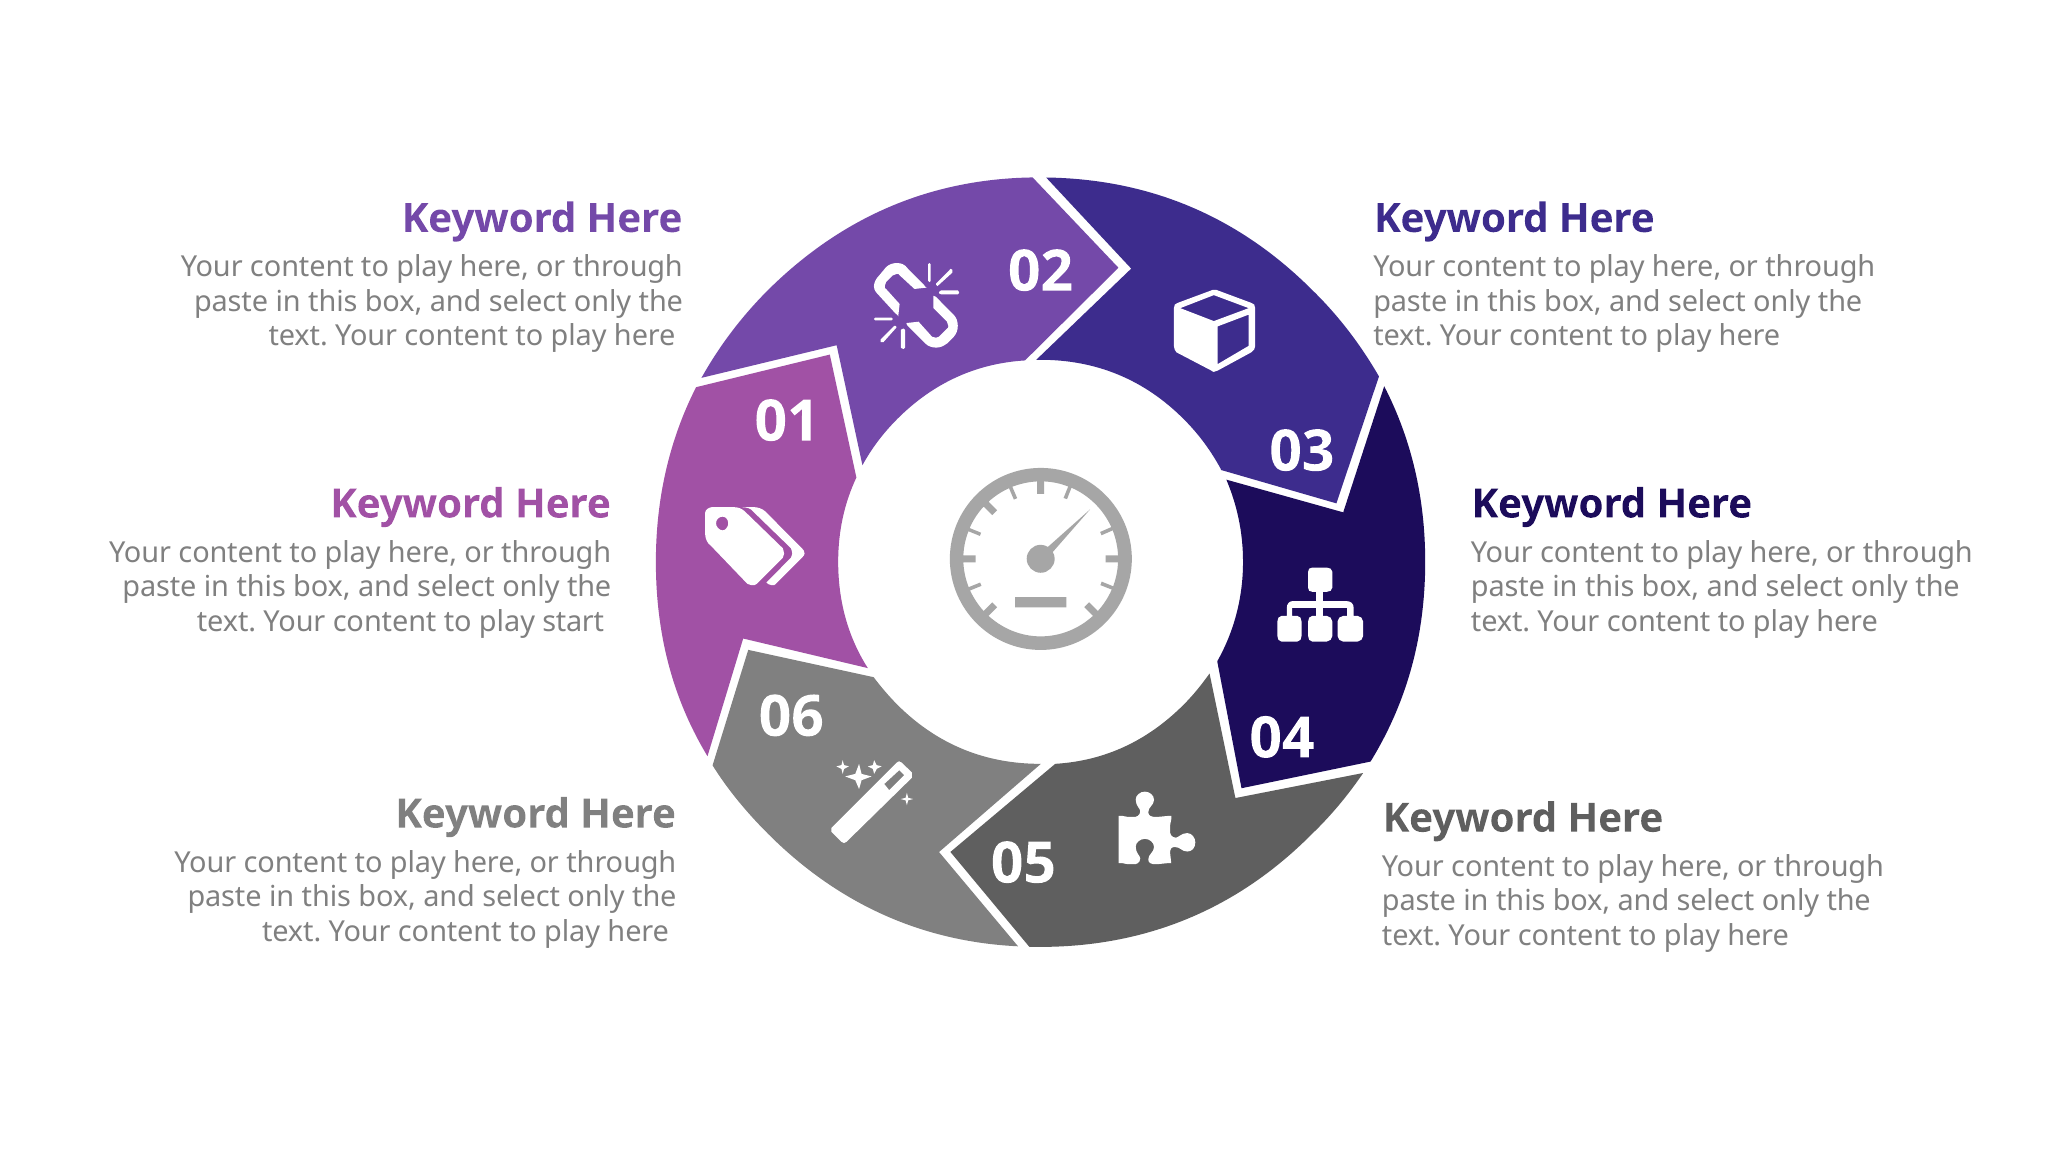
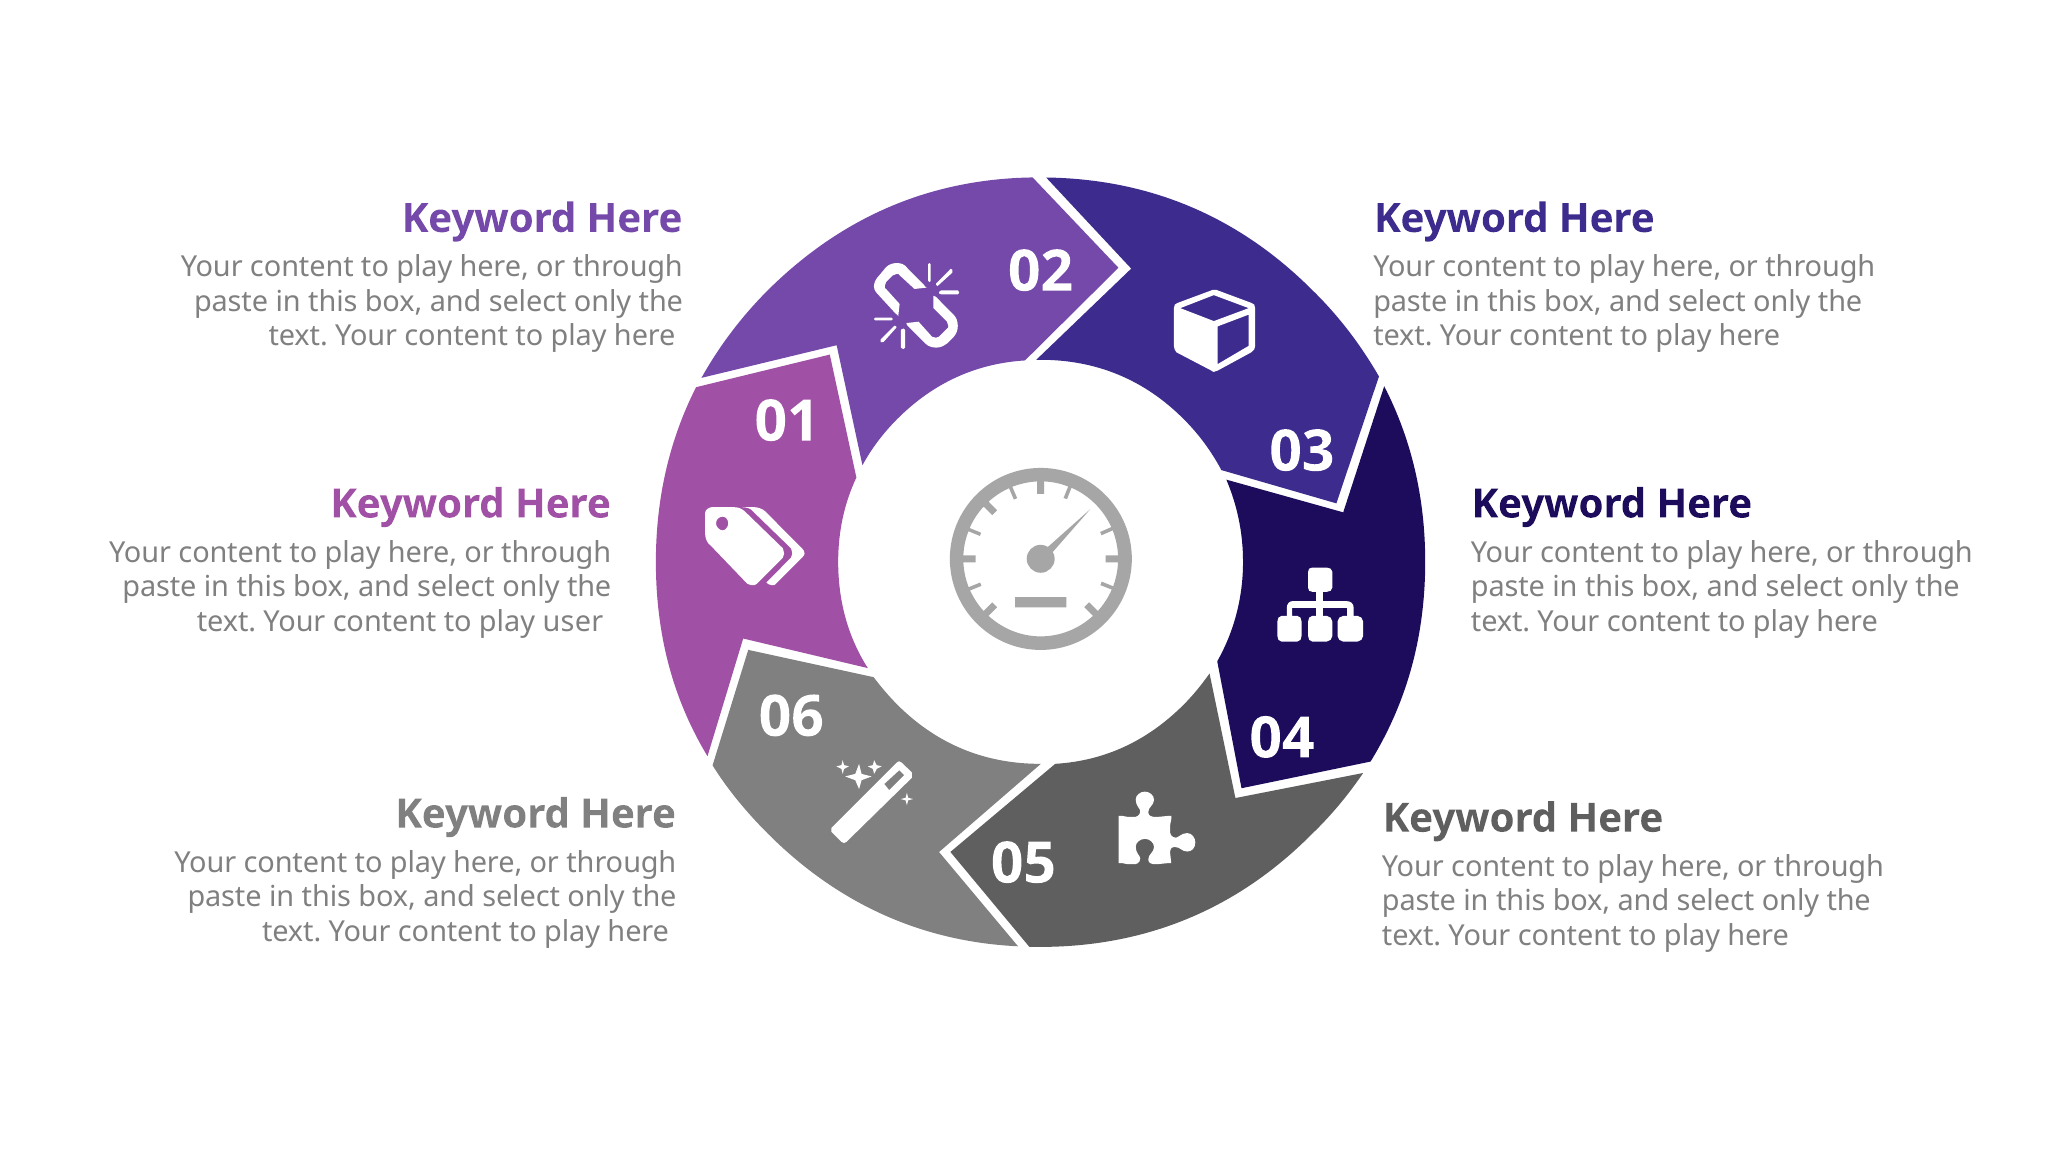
start: start -> user
